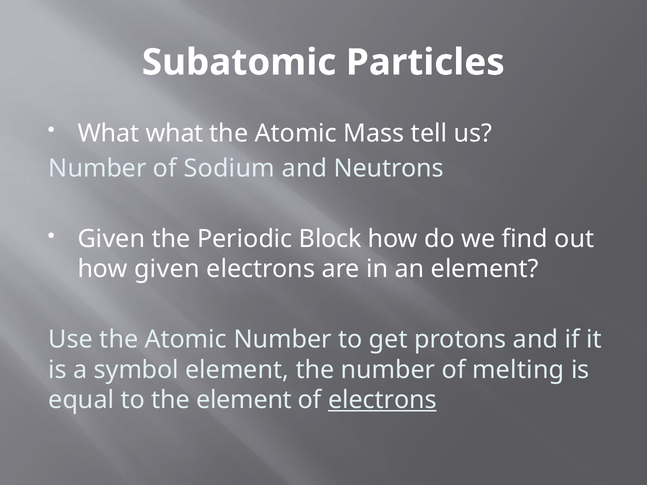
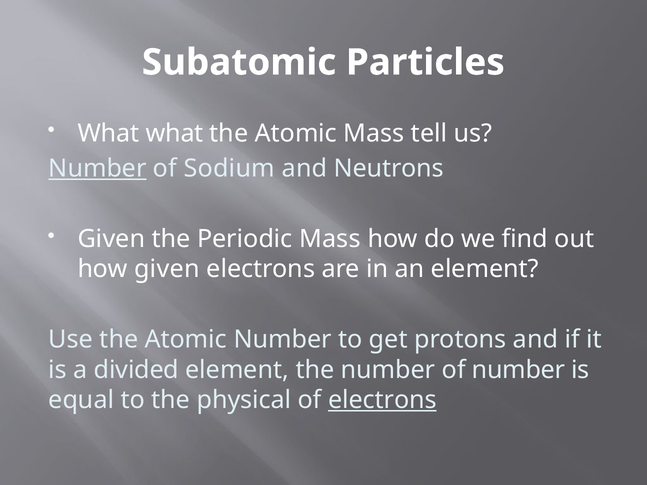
Number at (97, 169) underline: none -> present
Periodic Block: Block -> Mass
symbol: symbol -> divided
of melting: melting -> number
the element: element -> physical
